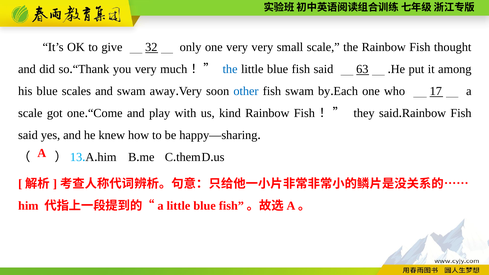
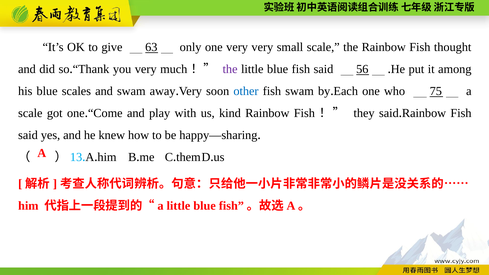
32: 32 -> 63
the at (230, 69) colour: blue -> purple
63: 63 -> 56
17: 17 -> 75
